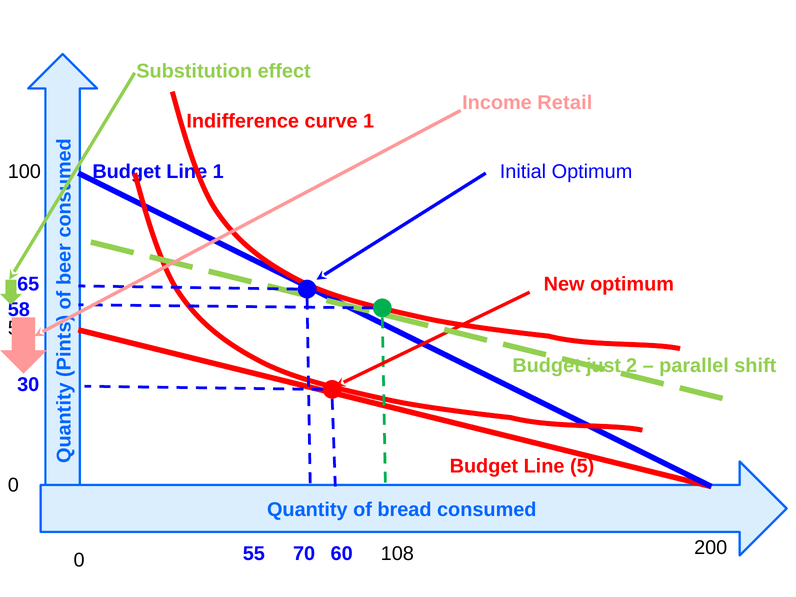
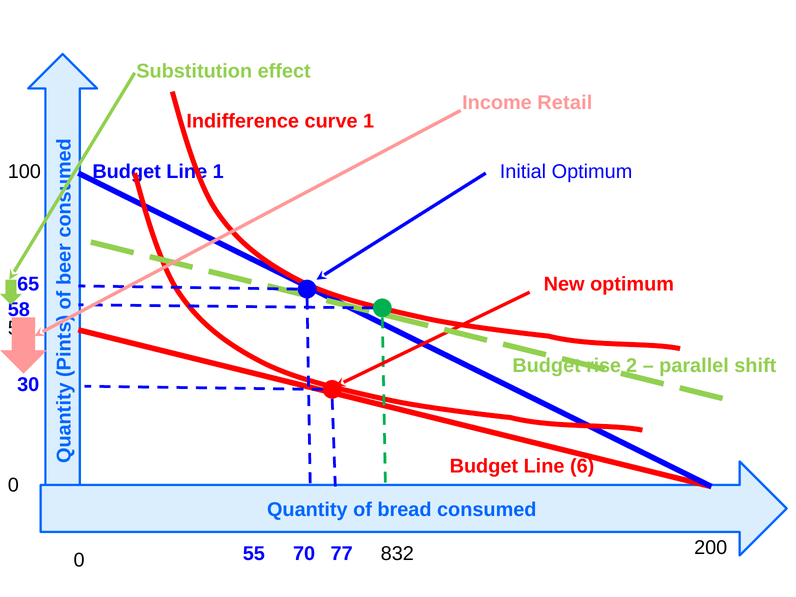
just: just -> rise
5: 5 -> 6
60: 60 -> 77
108: 108 -> 832
